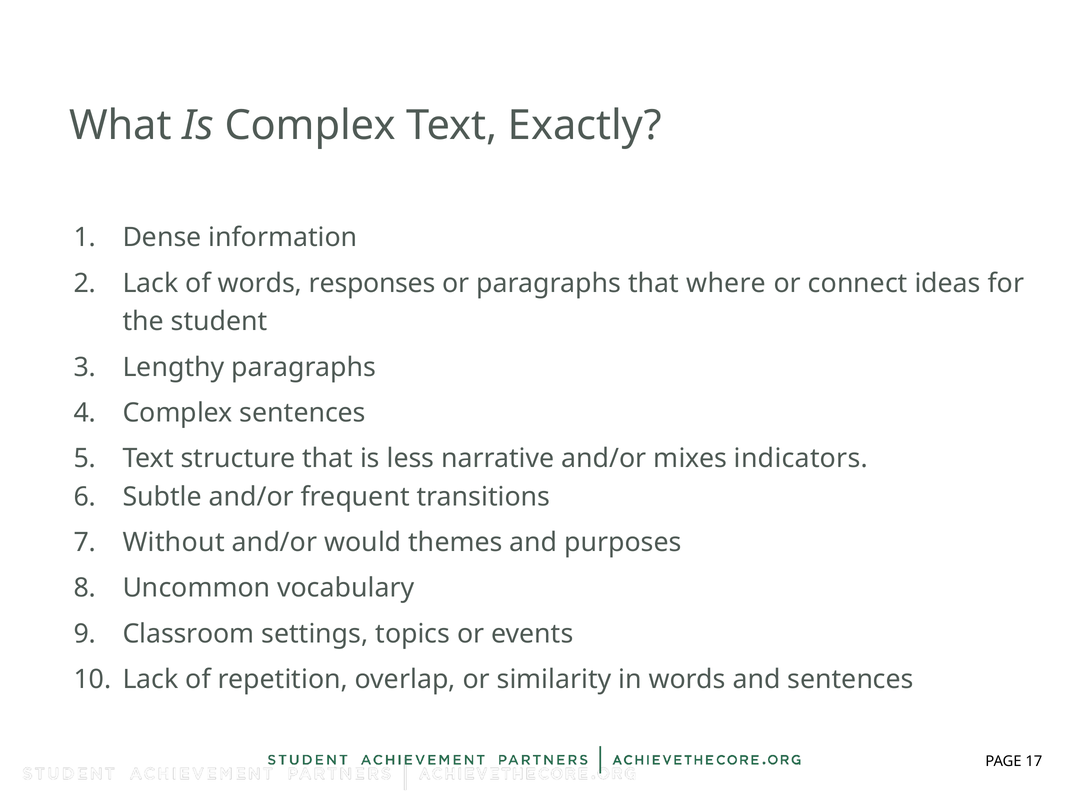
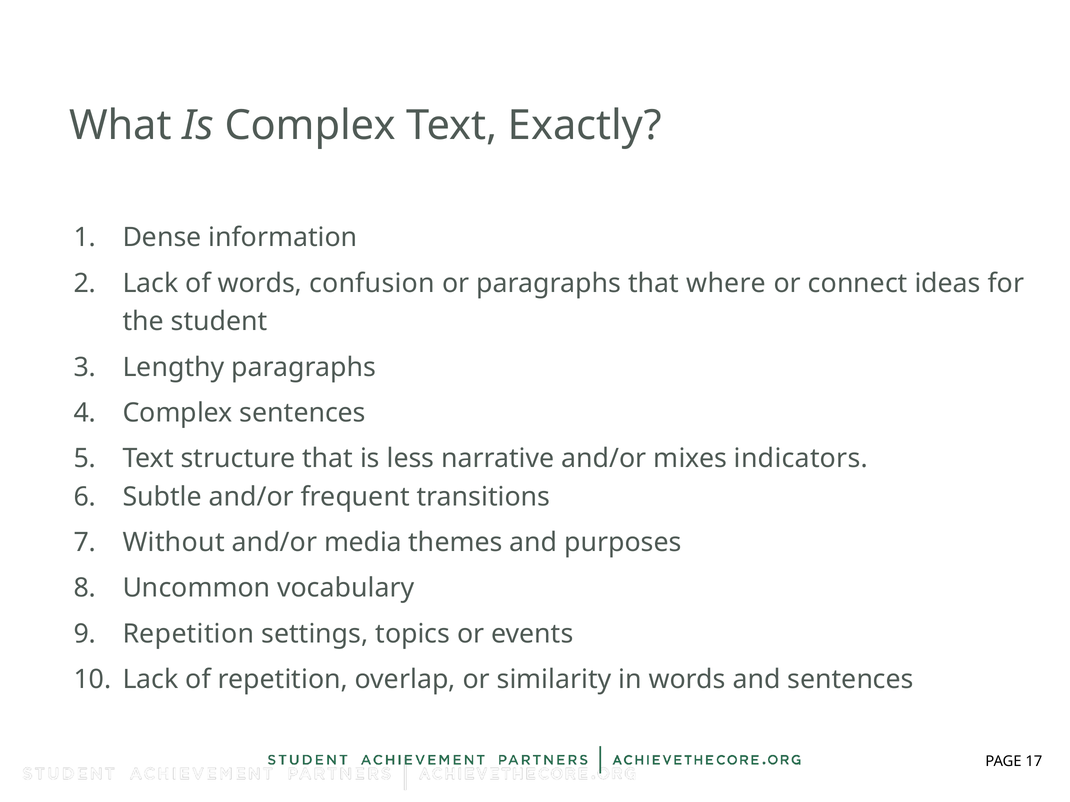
responses: responses -> confusion
would: would -> media
Classroom at (189, 634): Classroom -> Repetition
